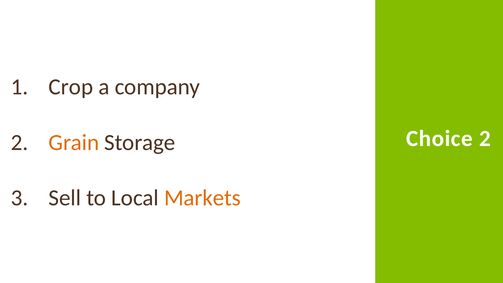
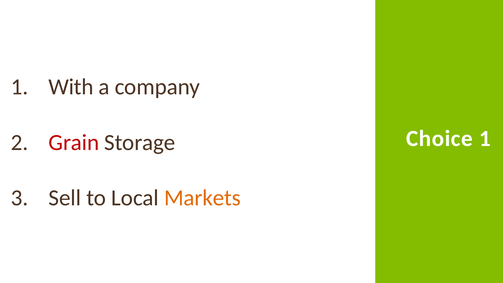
Crop: Crop -> With
Choice 2: 2 -> 1
Grain colour: orange -> red
